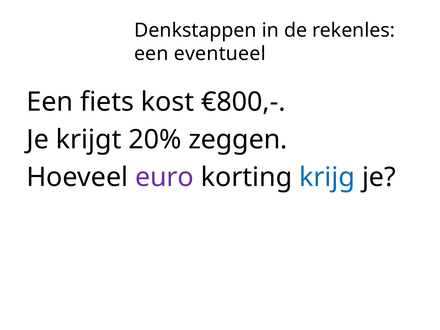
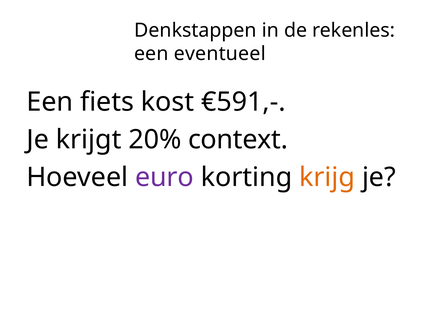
€800,-: €800,- -> €591,-
zeggen: zeggen -> context
krijg colour: blue -> orange
